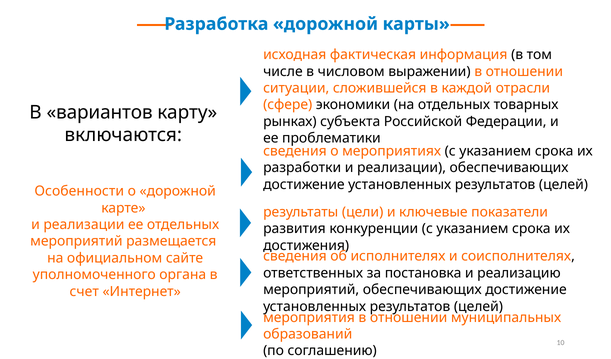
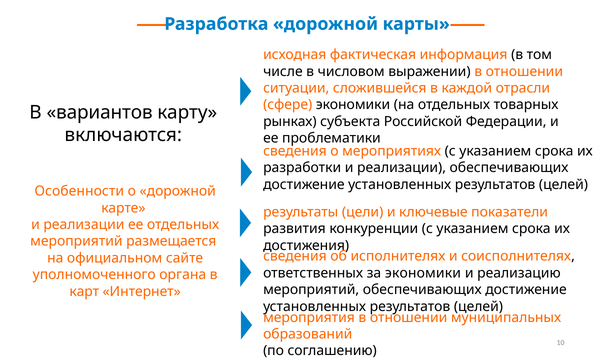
за постановка: постановка -> экономики
счет: счет -> карт
